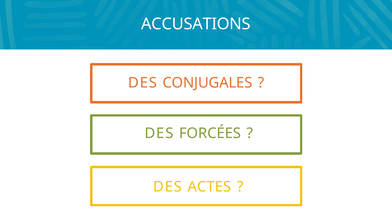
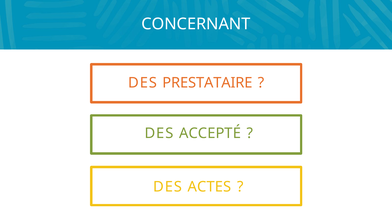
ACCUSATIONS: ACCUSATIONS -> CONCERNANT
CONJUGALES: CONJUGALES -> PRESTATAIRE
FORCÉES: FORCÉES -> ACCEPTÉ
